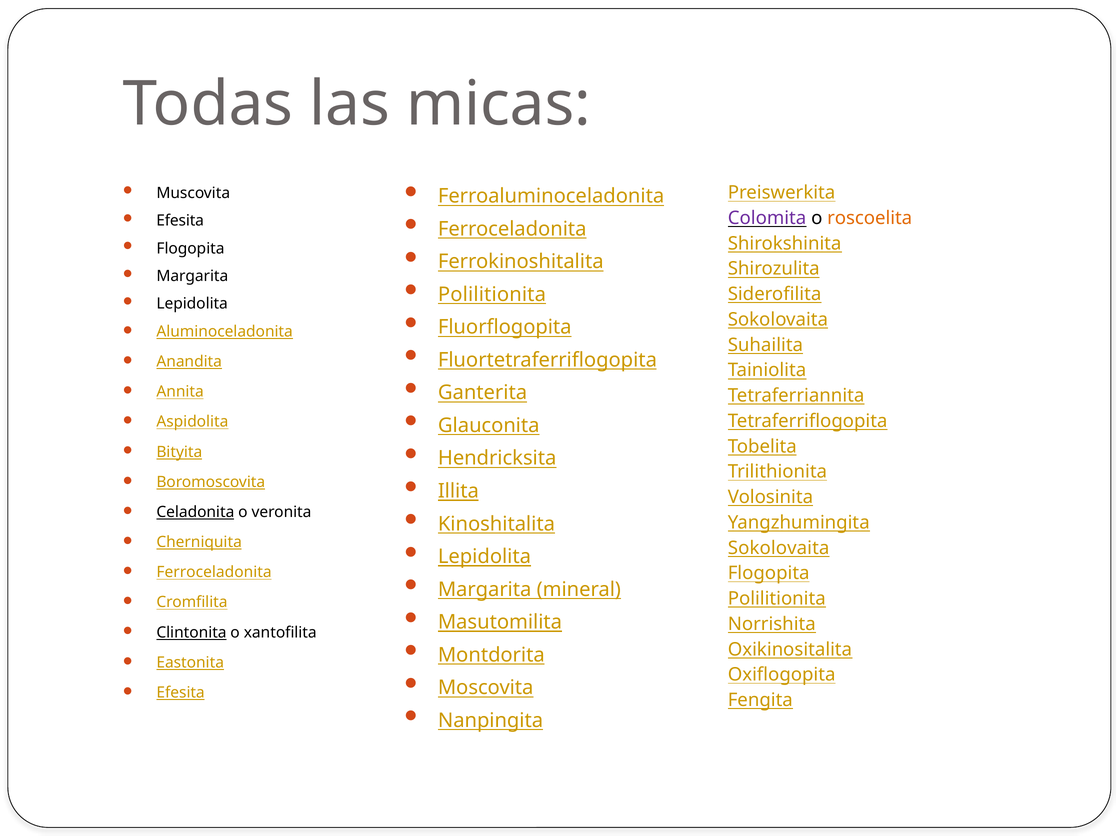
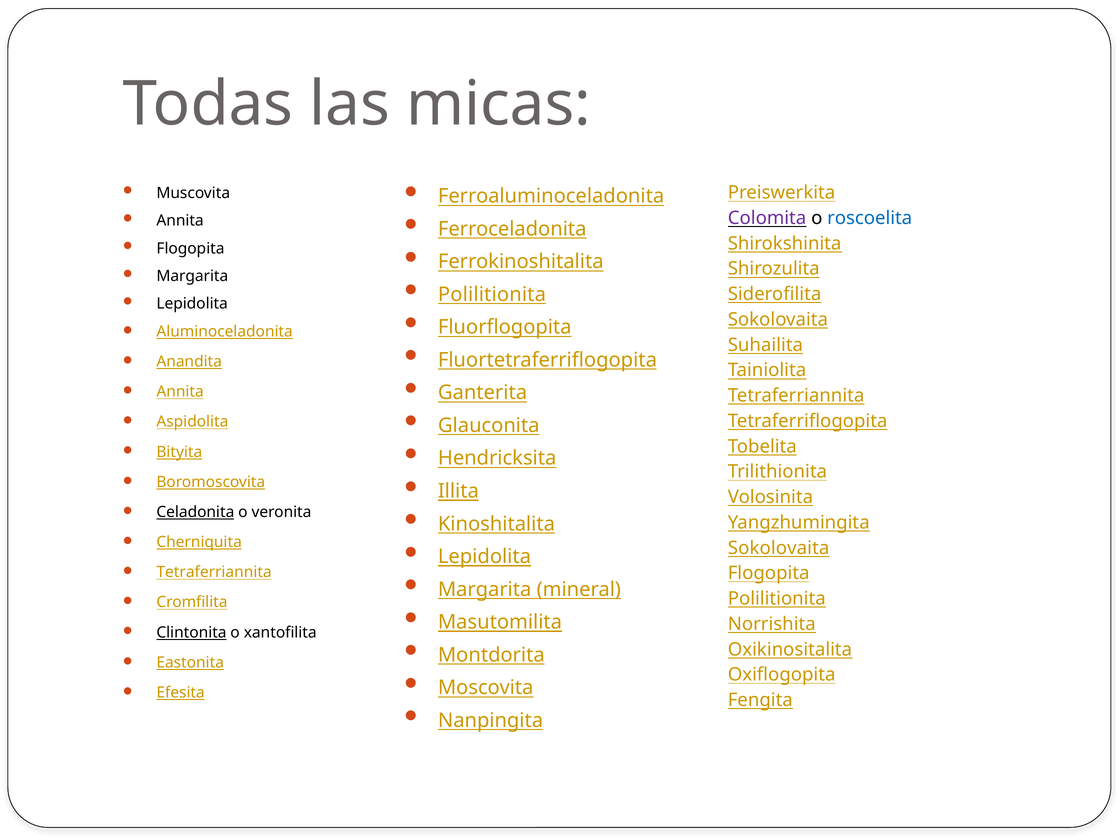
roscoelita colour: orange -> blue
Efesita at (180, 221): Efesita -> Annita
Ferroceladonita at (214, 572): Ferroceladonita -> Tetraferriannita
